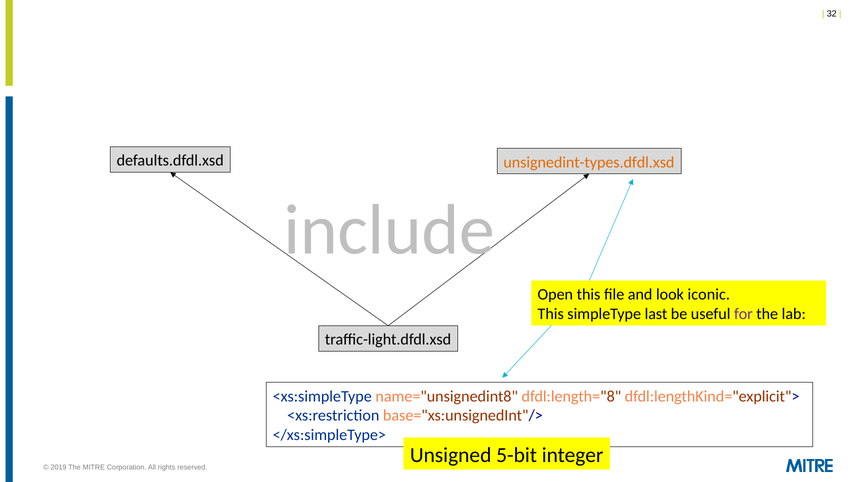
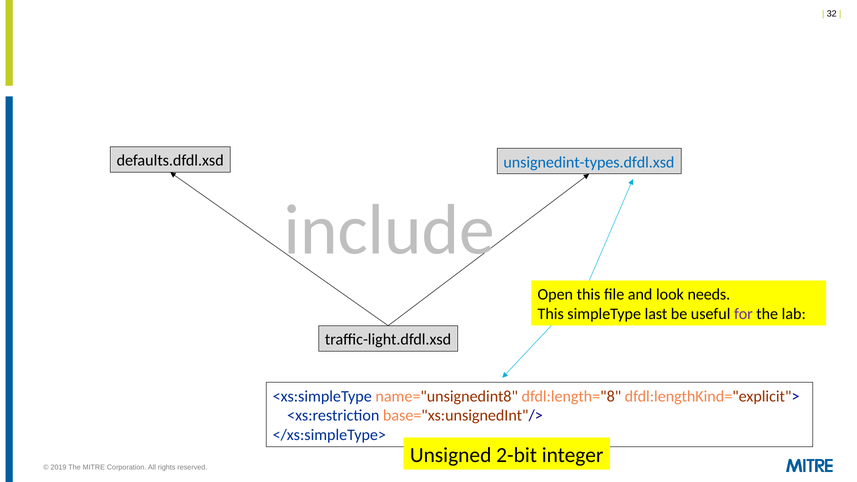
unsignedint-types.dfdl.xsd colour: orange -> blue
iconic: iconic -> needs
5-bit: 5-bit -> 2-bit
